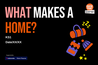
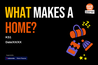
What colour: pink -> yellow
